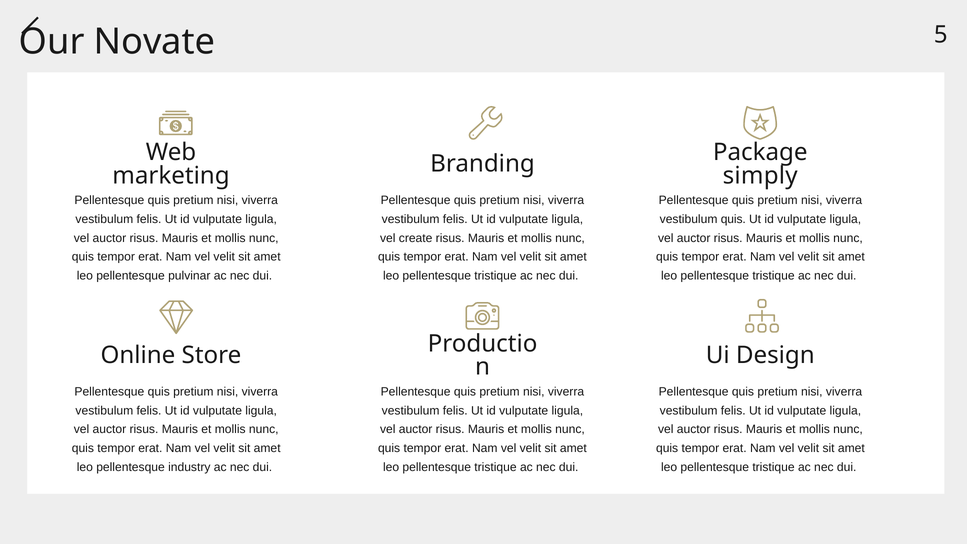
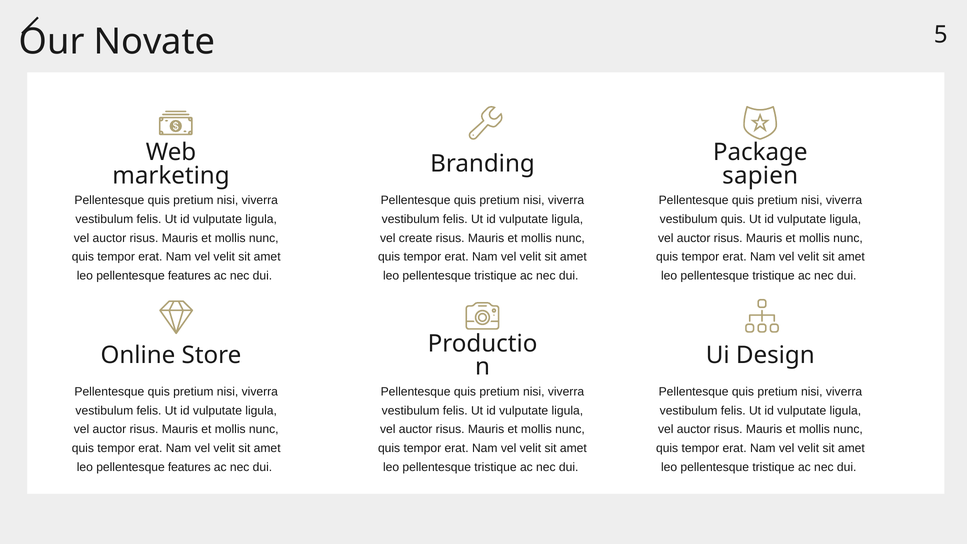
simply: simply -> sapien
pulvinar at (189, 276): pulvinar -> features
industry at (189, 467): industry -> features
